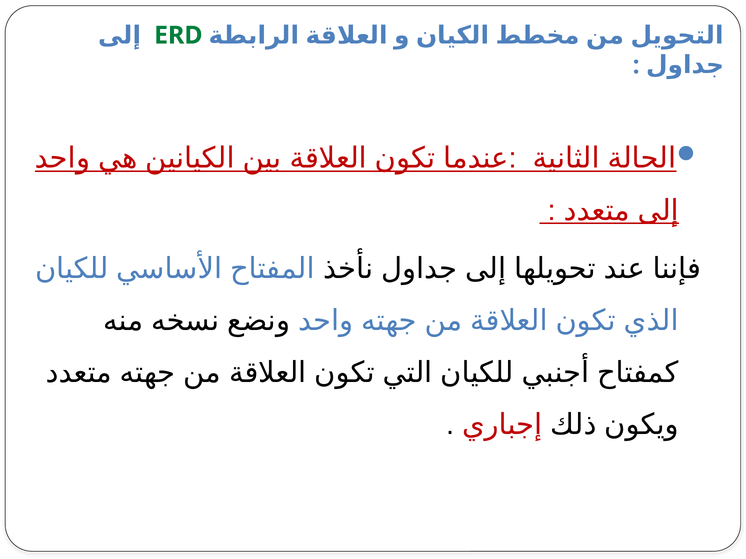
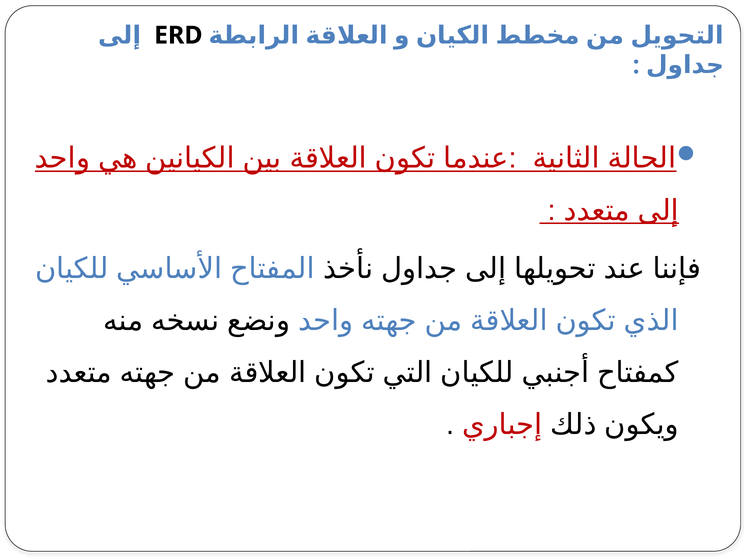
ERD colour: green -> black
